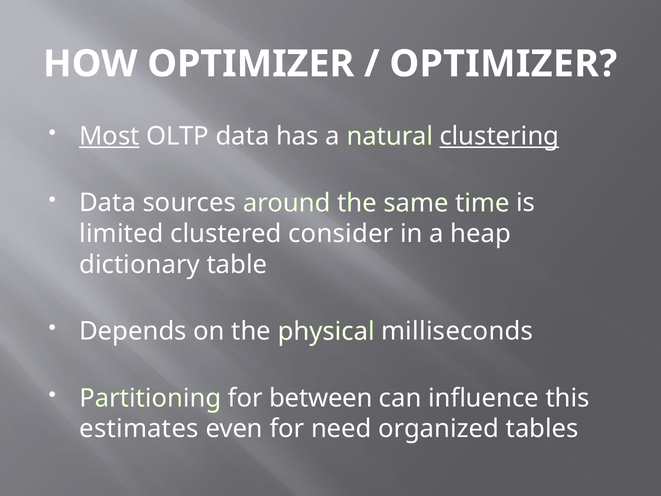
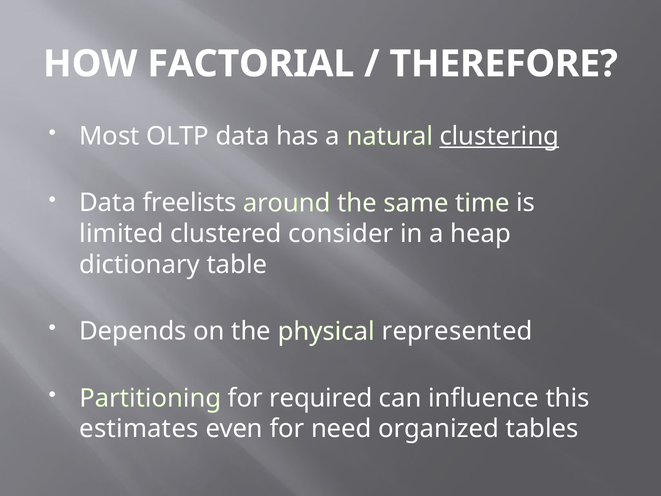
HOW OPTIMIZER: OPTIMIZER -> FACTORIAL
OPTIMIZER at (503, 64): OPTIMIZER -> THEREFORE
Most underline: present -> none
sources: sources -> freelists
milliseconds: milliseconds -> represented
between: between -> required
